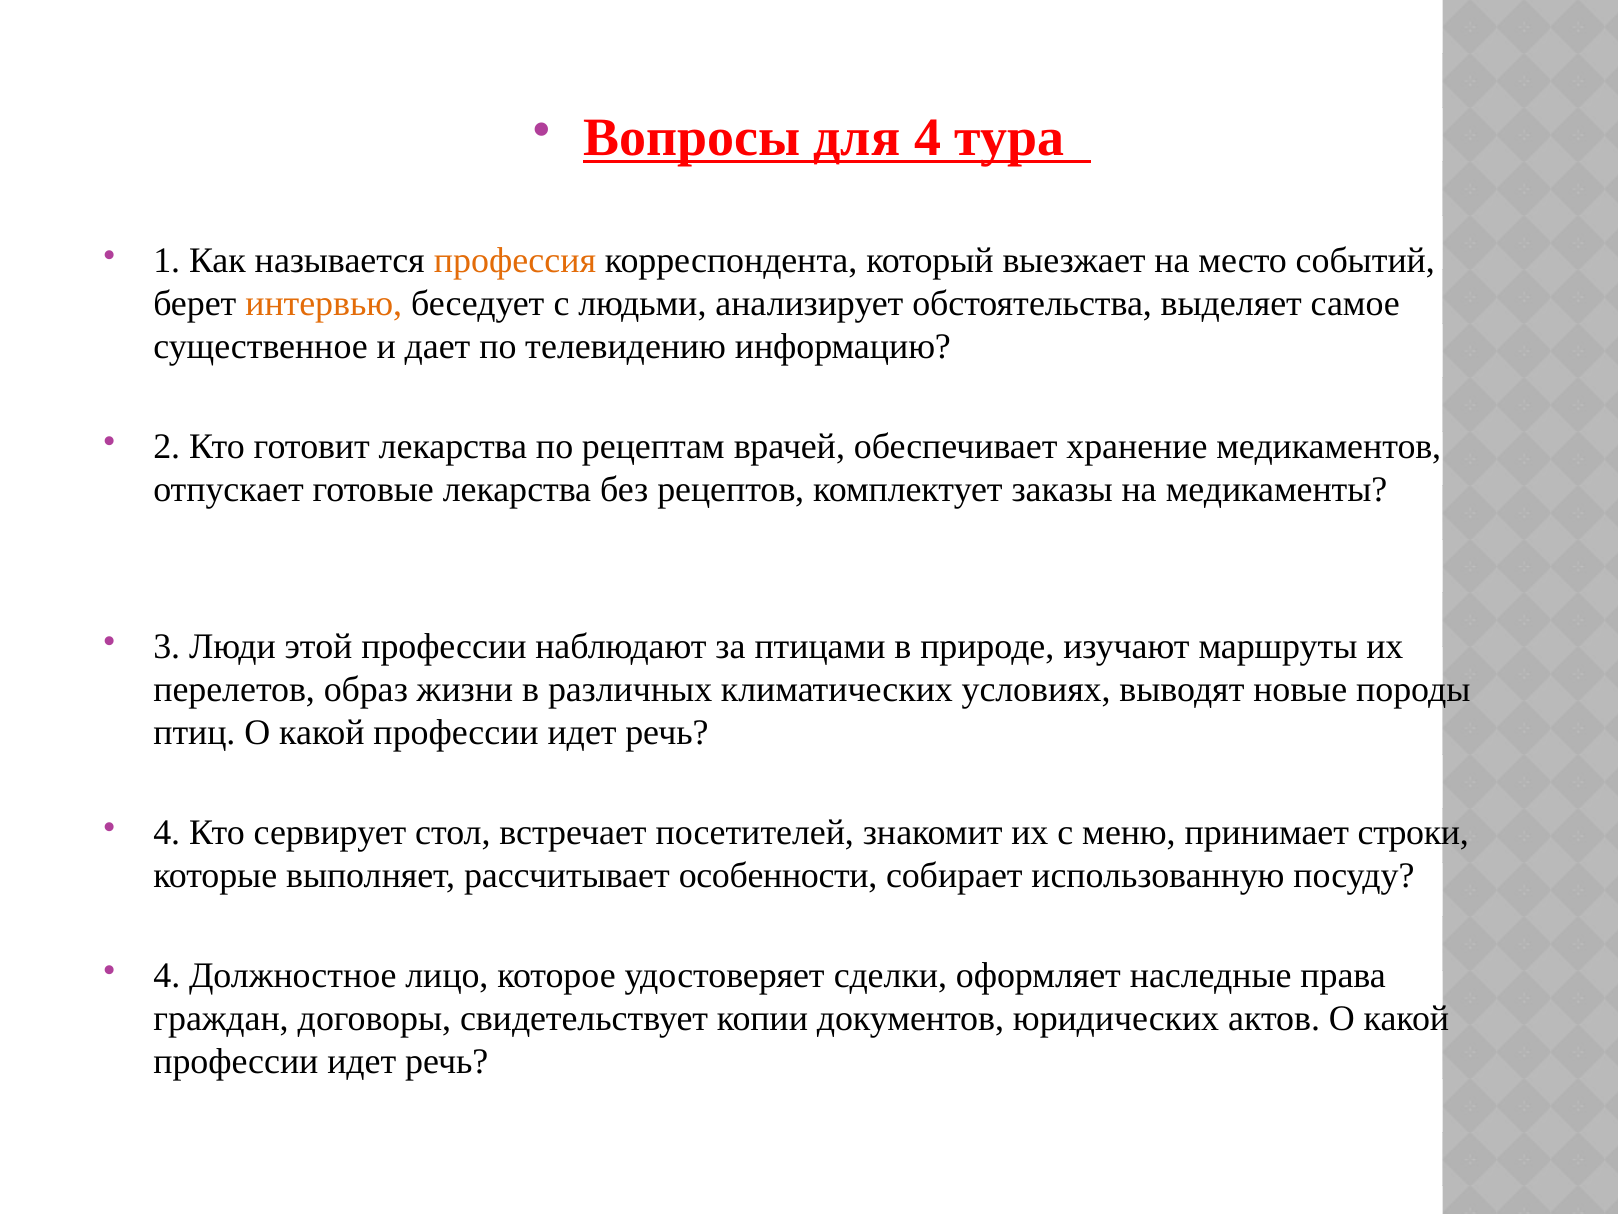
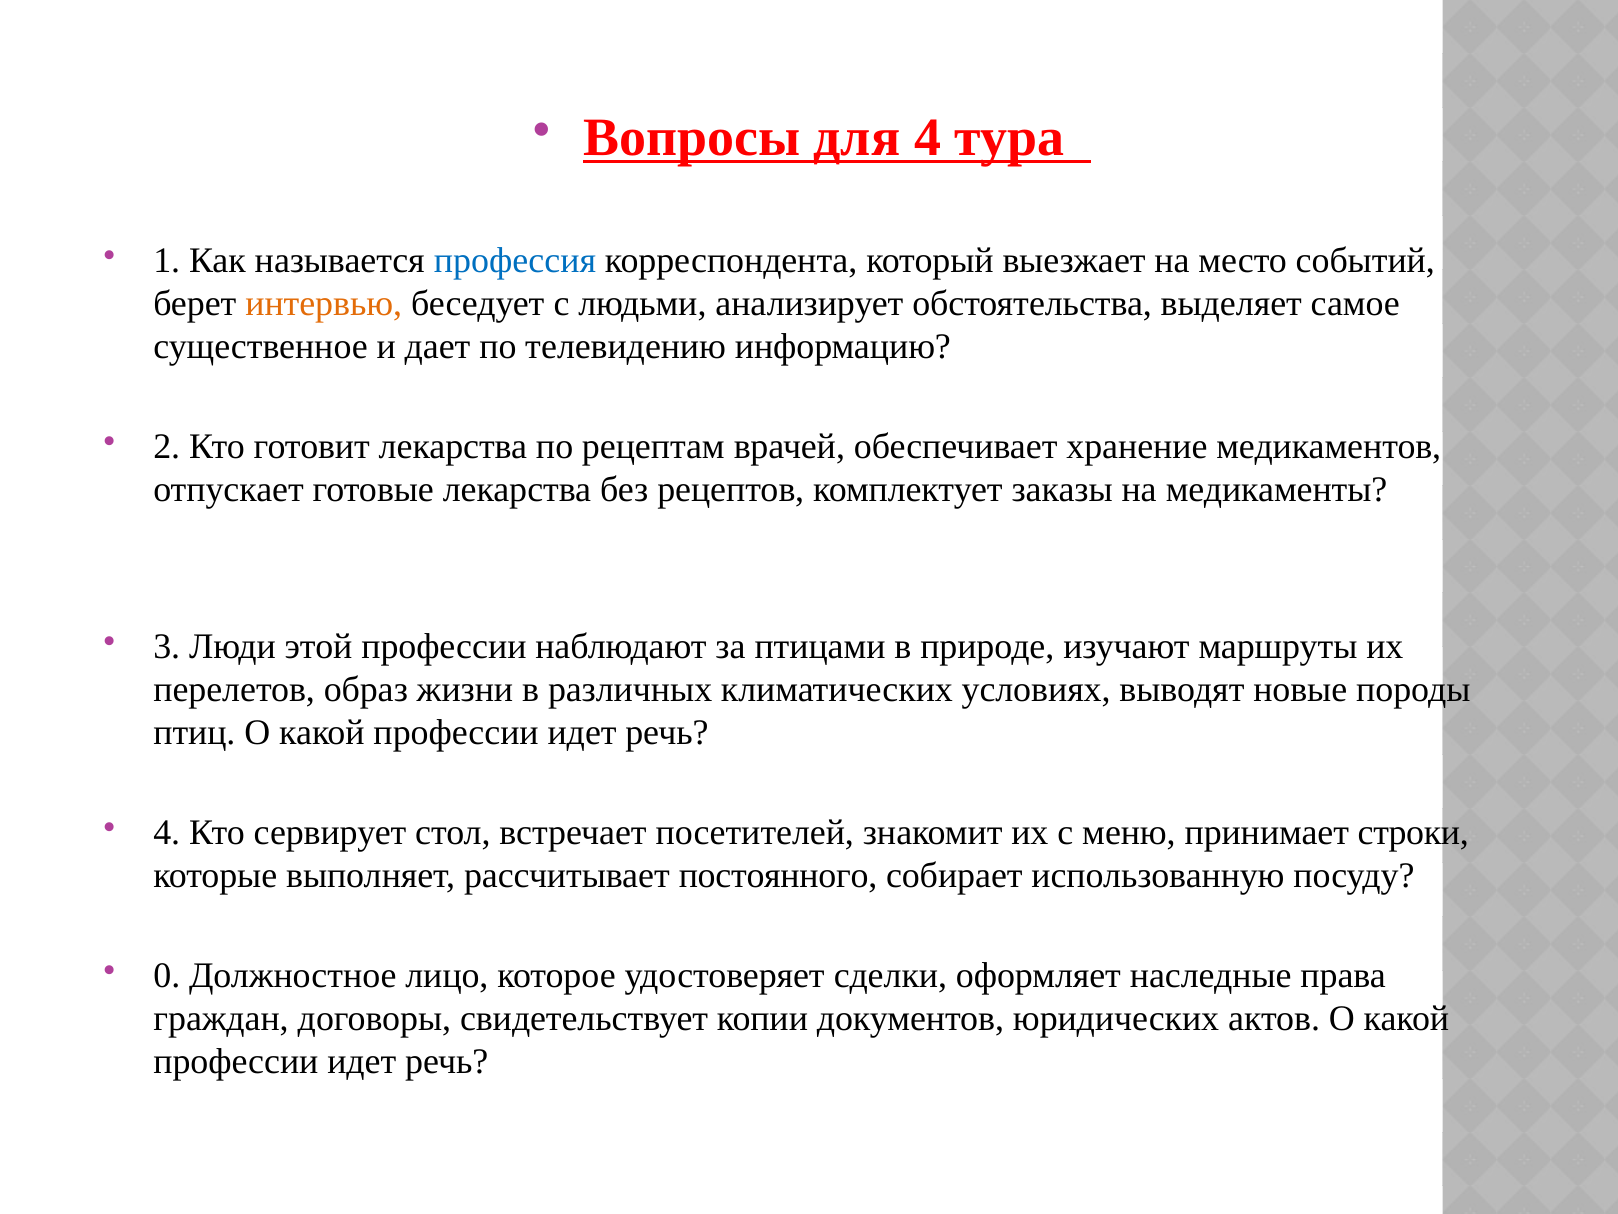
профессия colour: orange -> blue
особенности: особенности -> постоянного
4 at (167, 975): 4 -> 0
